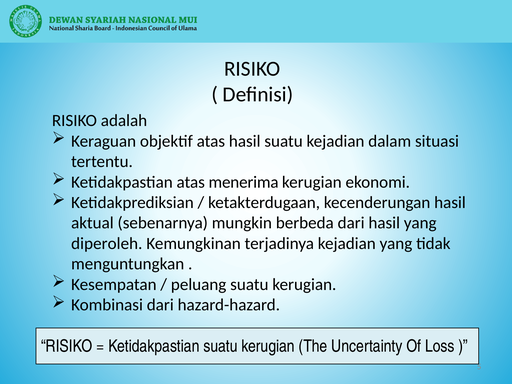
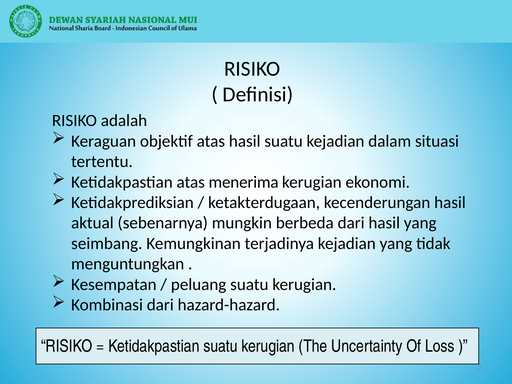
diperoleh: diperoleh -> seimbang
